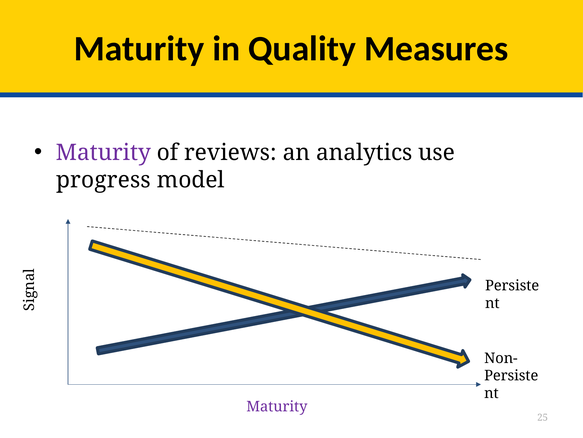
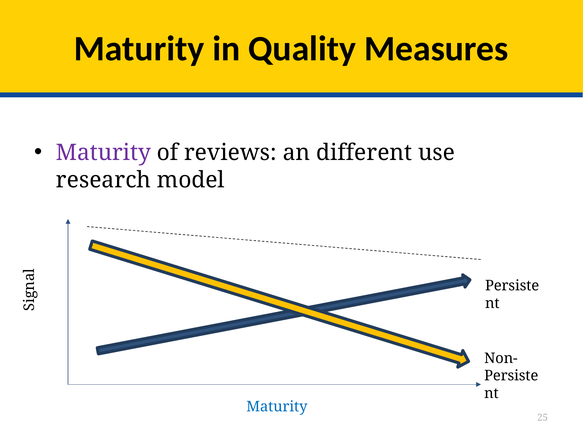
analytics: analytics -> different
progress: progress -> research
Maturity at (277, 406) colour: purple -> blue
